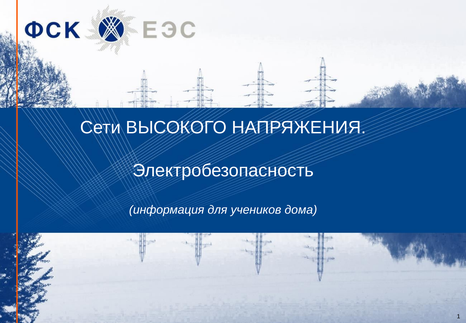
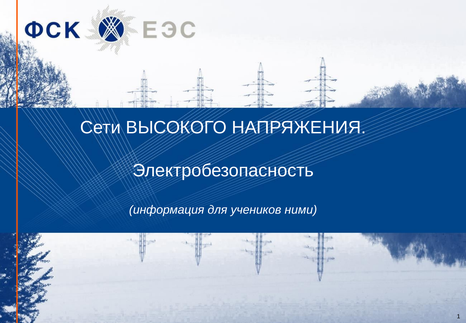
дома: дома -> ними
